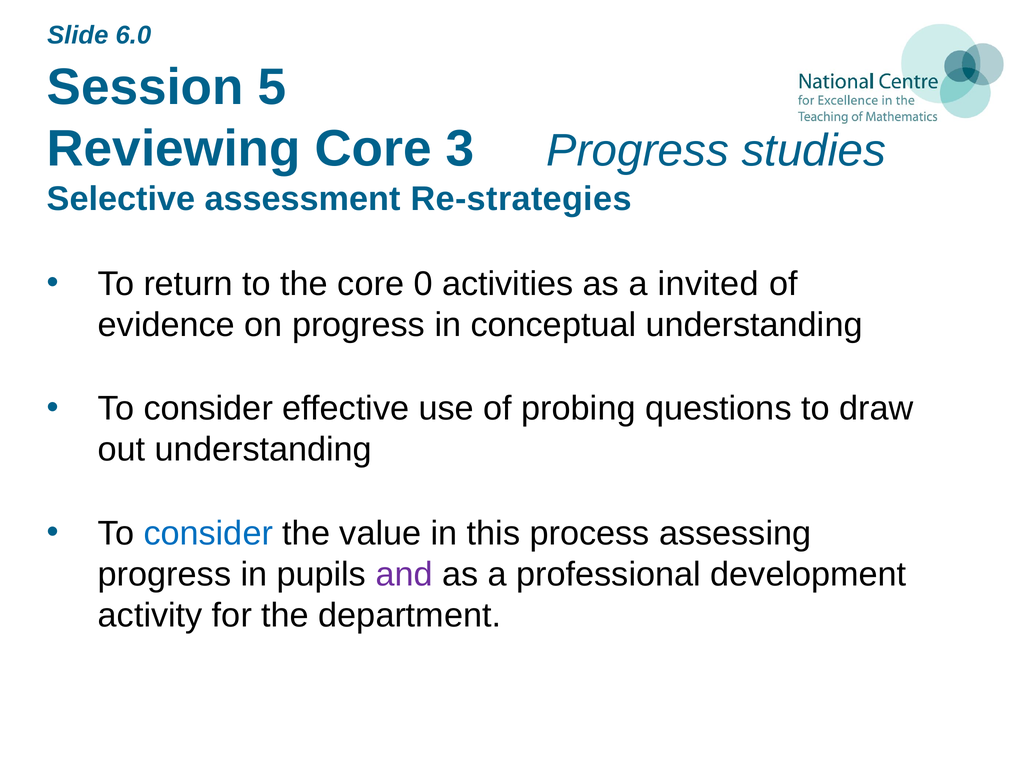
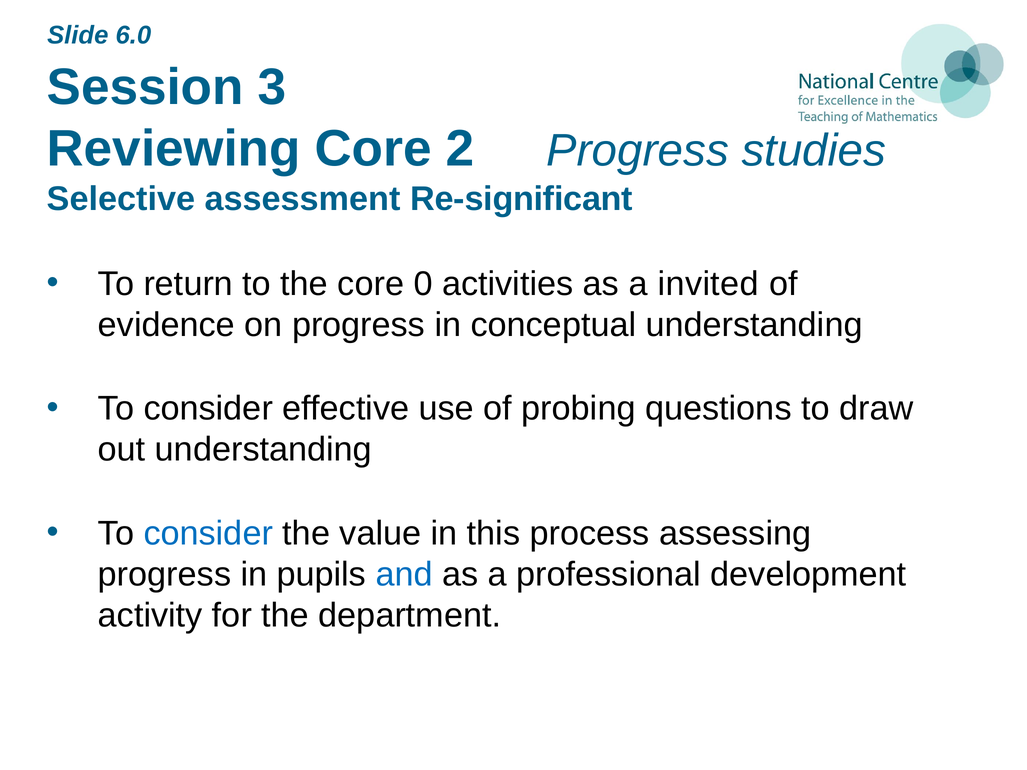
5: 5 -> 3
3: 3 -> 2
Re-strategies: Re-strategies -> Re-significant
and colour: purple -> blue
